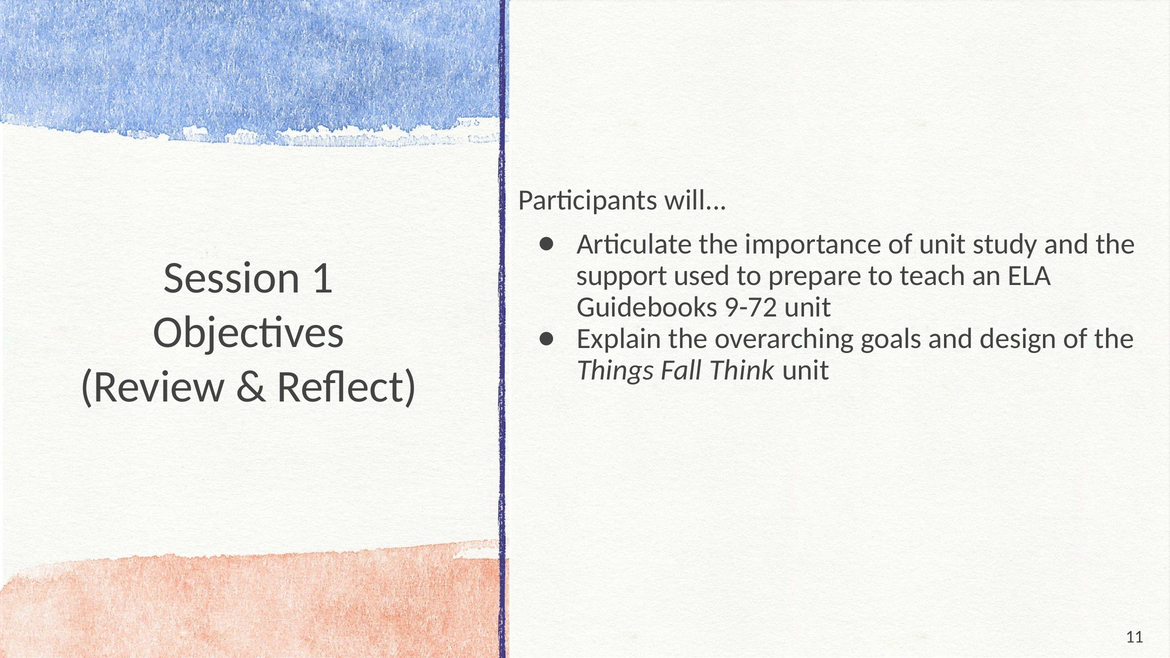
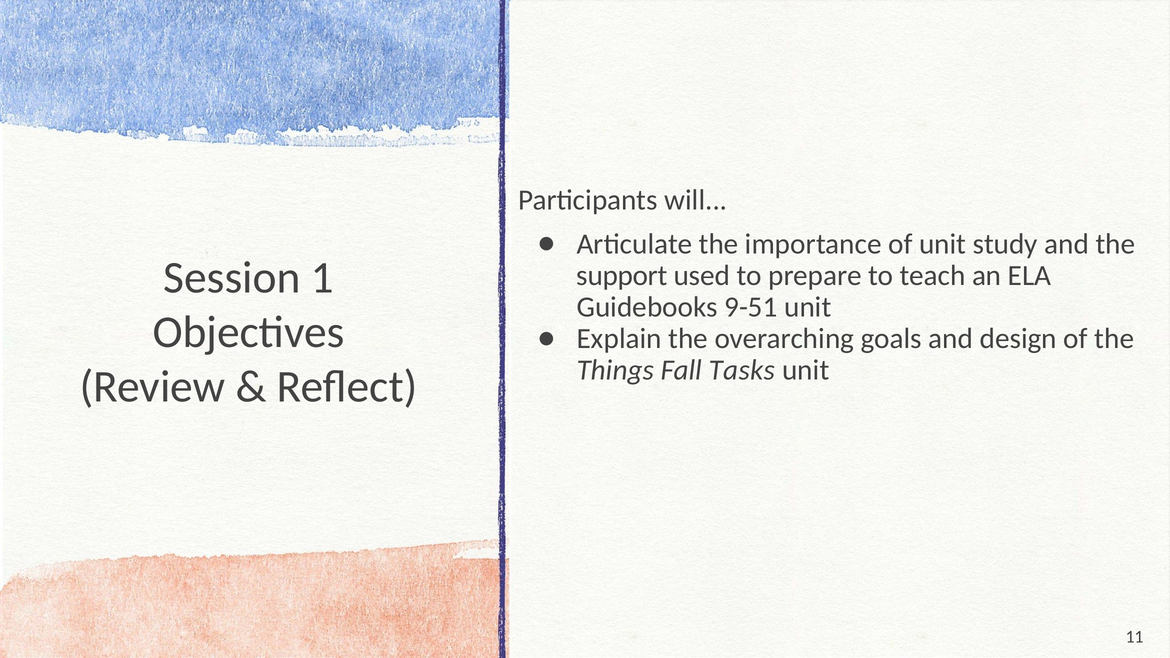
9-72: 9-72 -> 9-51
Think: Think -> Tasks
